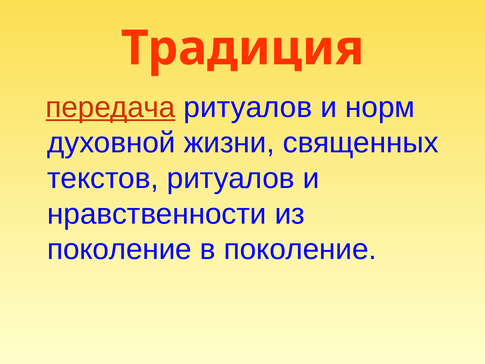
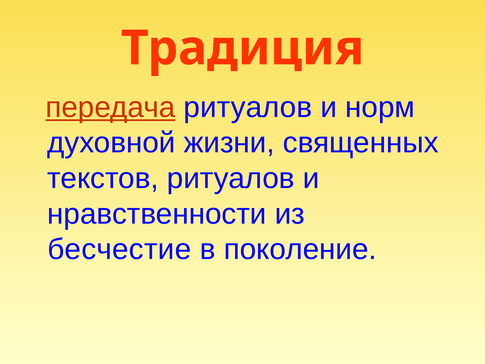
поколение at (119, 249): поколение -> бесчестие
